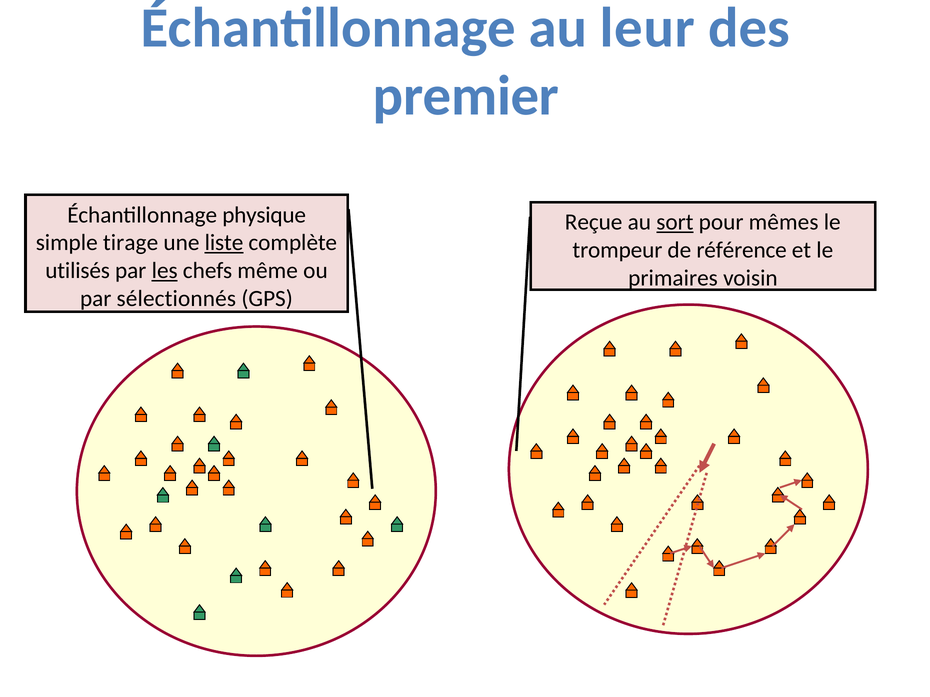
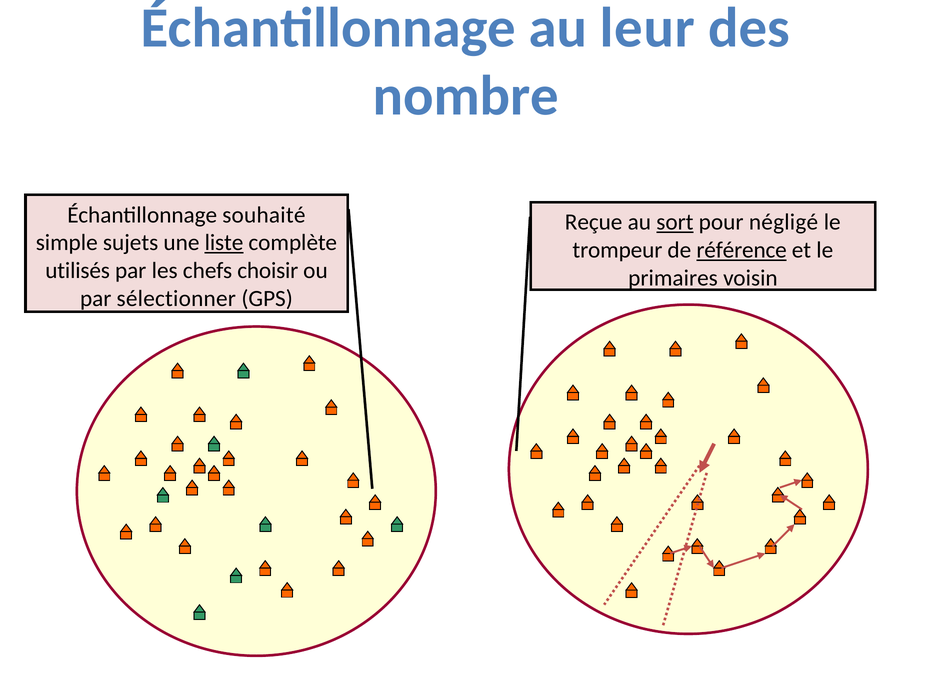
premier: premier -> nombre
physique: physique -> souhaité
mêmes: mêmes -> négligé
tirage: tirage -> sujets
référence underline: none -> present
les underline: present -> none
même: même -> choisir
sélectionnés: sélectionnés -> sélectionner
